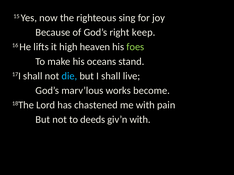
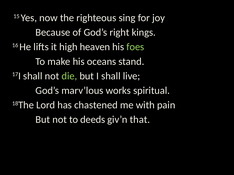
keep: keep -> kings
die colour: light blue -> light green
become: become -> spiritual
giv’n with: with -> that
